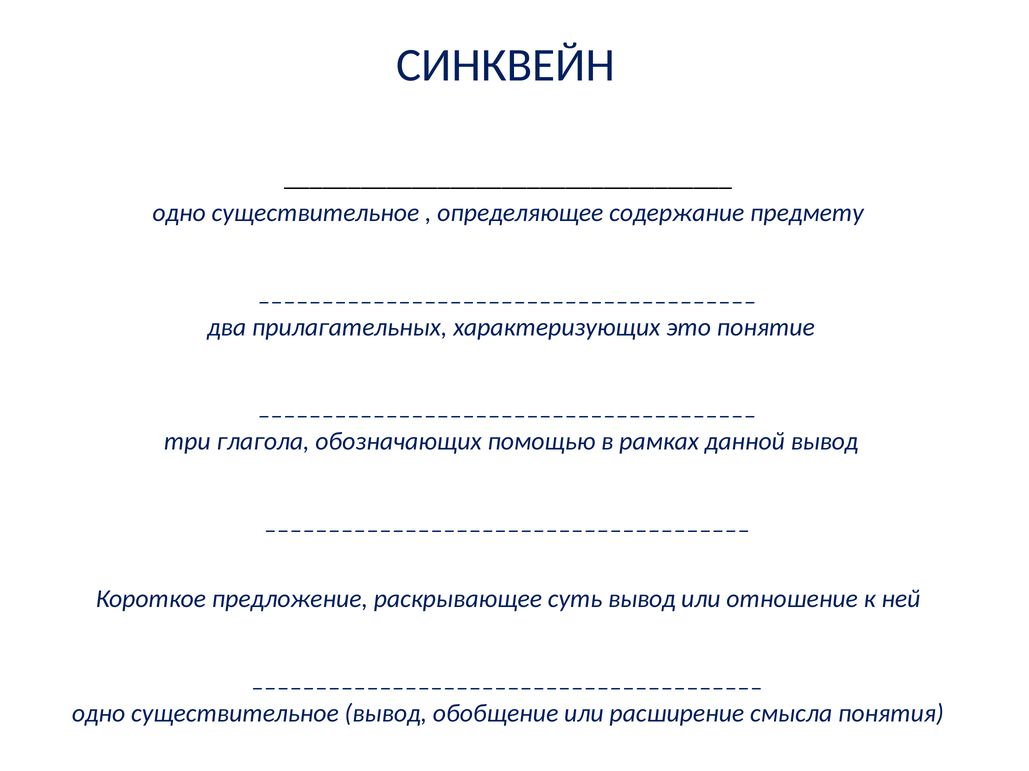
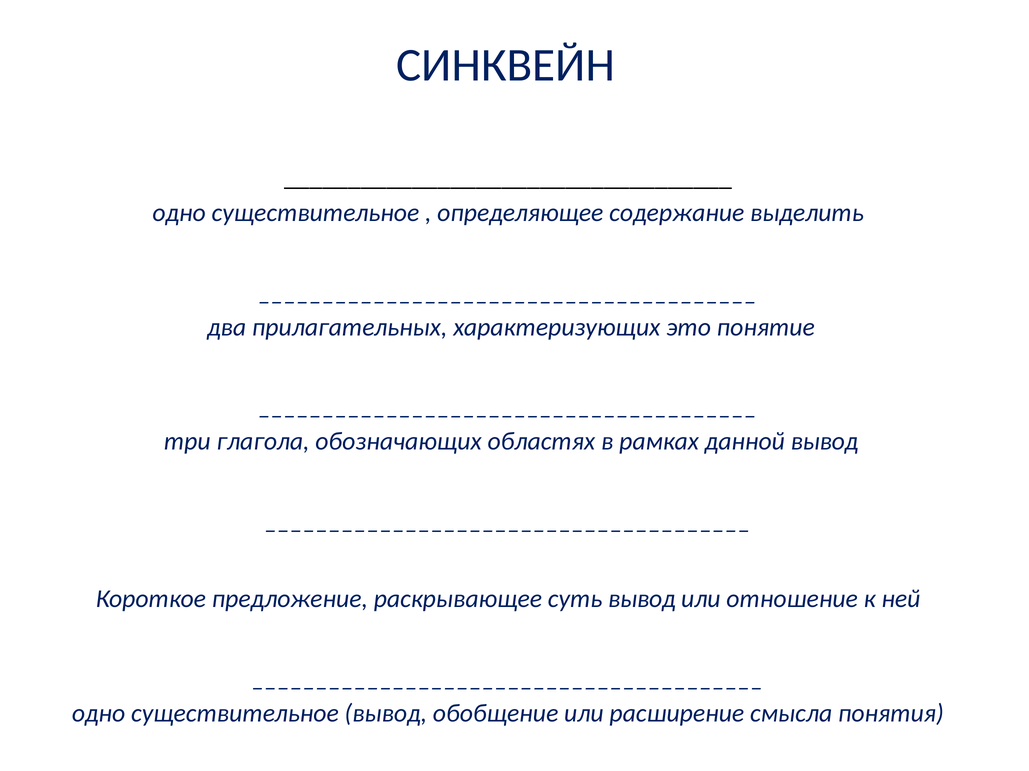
предмету: предмету -> выделить
помощью: помощью -> областях
